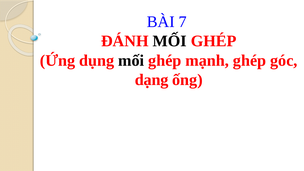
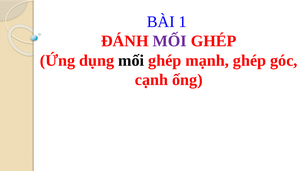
7: 7 -> 1
MỐI at (170, 41) colour: black -> purple
dạng: dạng -> cạnh
